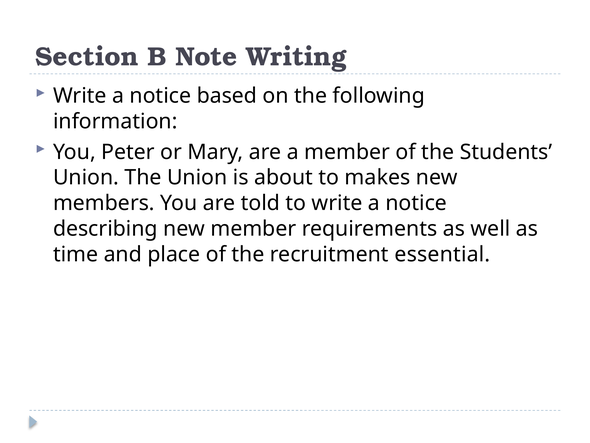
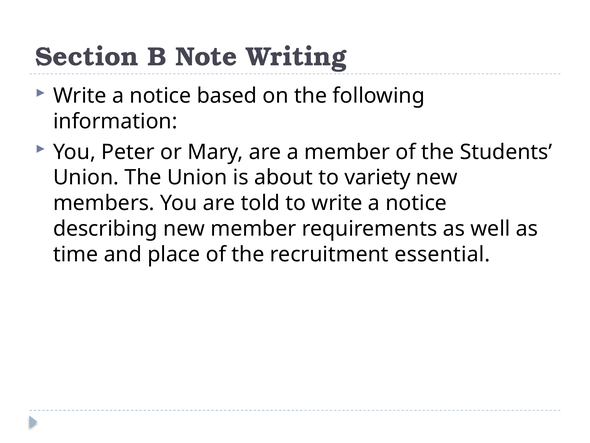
makes: makes -> variety
